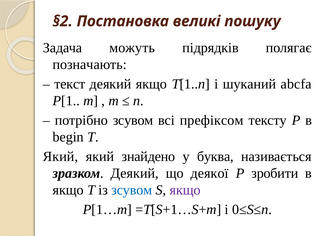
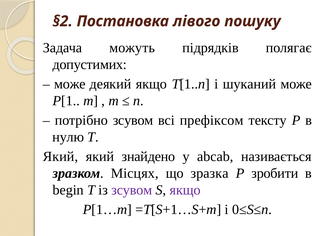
великі: великі -> лівого
позначають: позначають -> допустимих
текст at (70, 84): текст -> може
шуканий abcfa: abcfa -> може
begin: begin -> нулю
буква: буква -> abcab
зразком Деякий: Деякий -> Місцях
деякої: деякої -> зразка
якщо at (68, 190): якщо -> begin
зсувом at (132, 190) colour: blue -> purple
